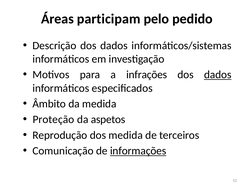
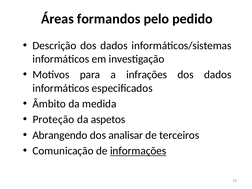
participam: participam -> formandos
dados at (218, 75) underline: present -> none
Reprodução: Reprodução -> Abrangendo
dos medida: medida -> analisar
